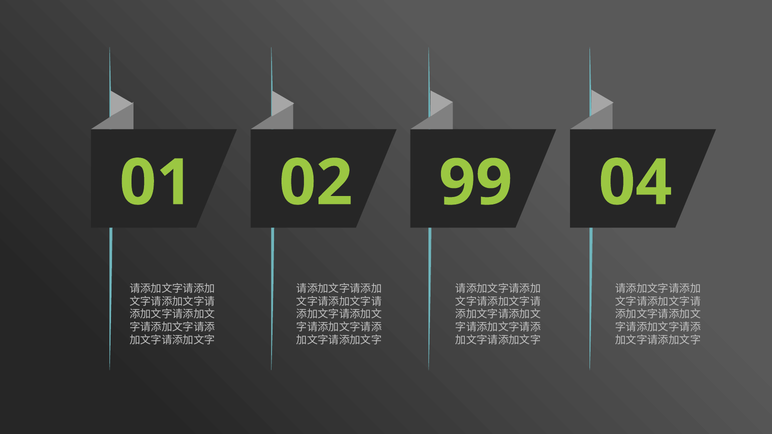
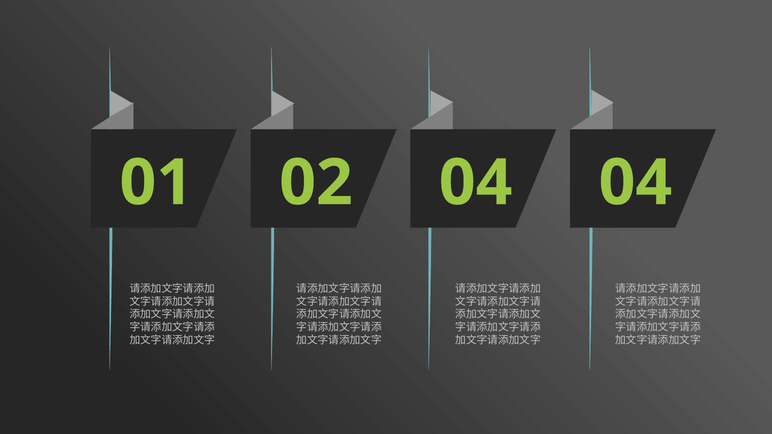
02 99: 99 -> 04
